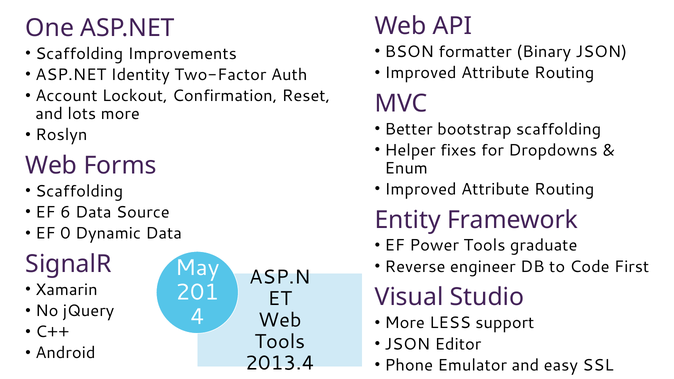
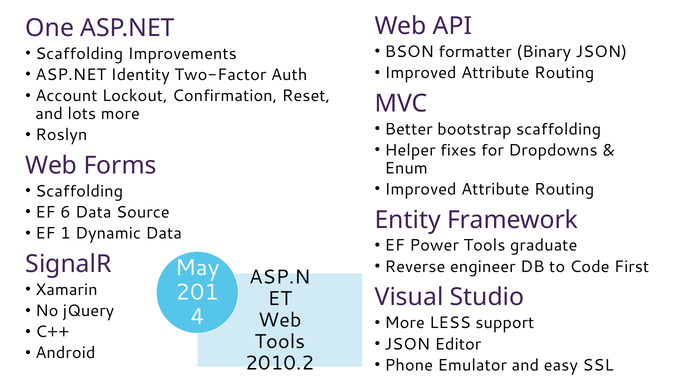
0: 0 -> 1
2013.4: 2013.4 -> 2010.2
